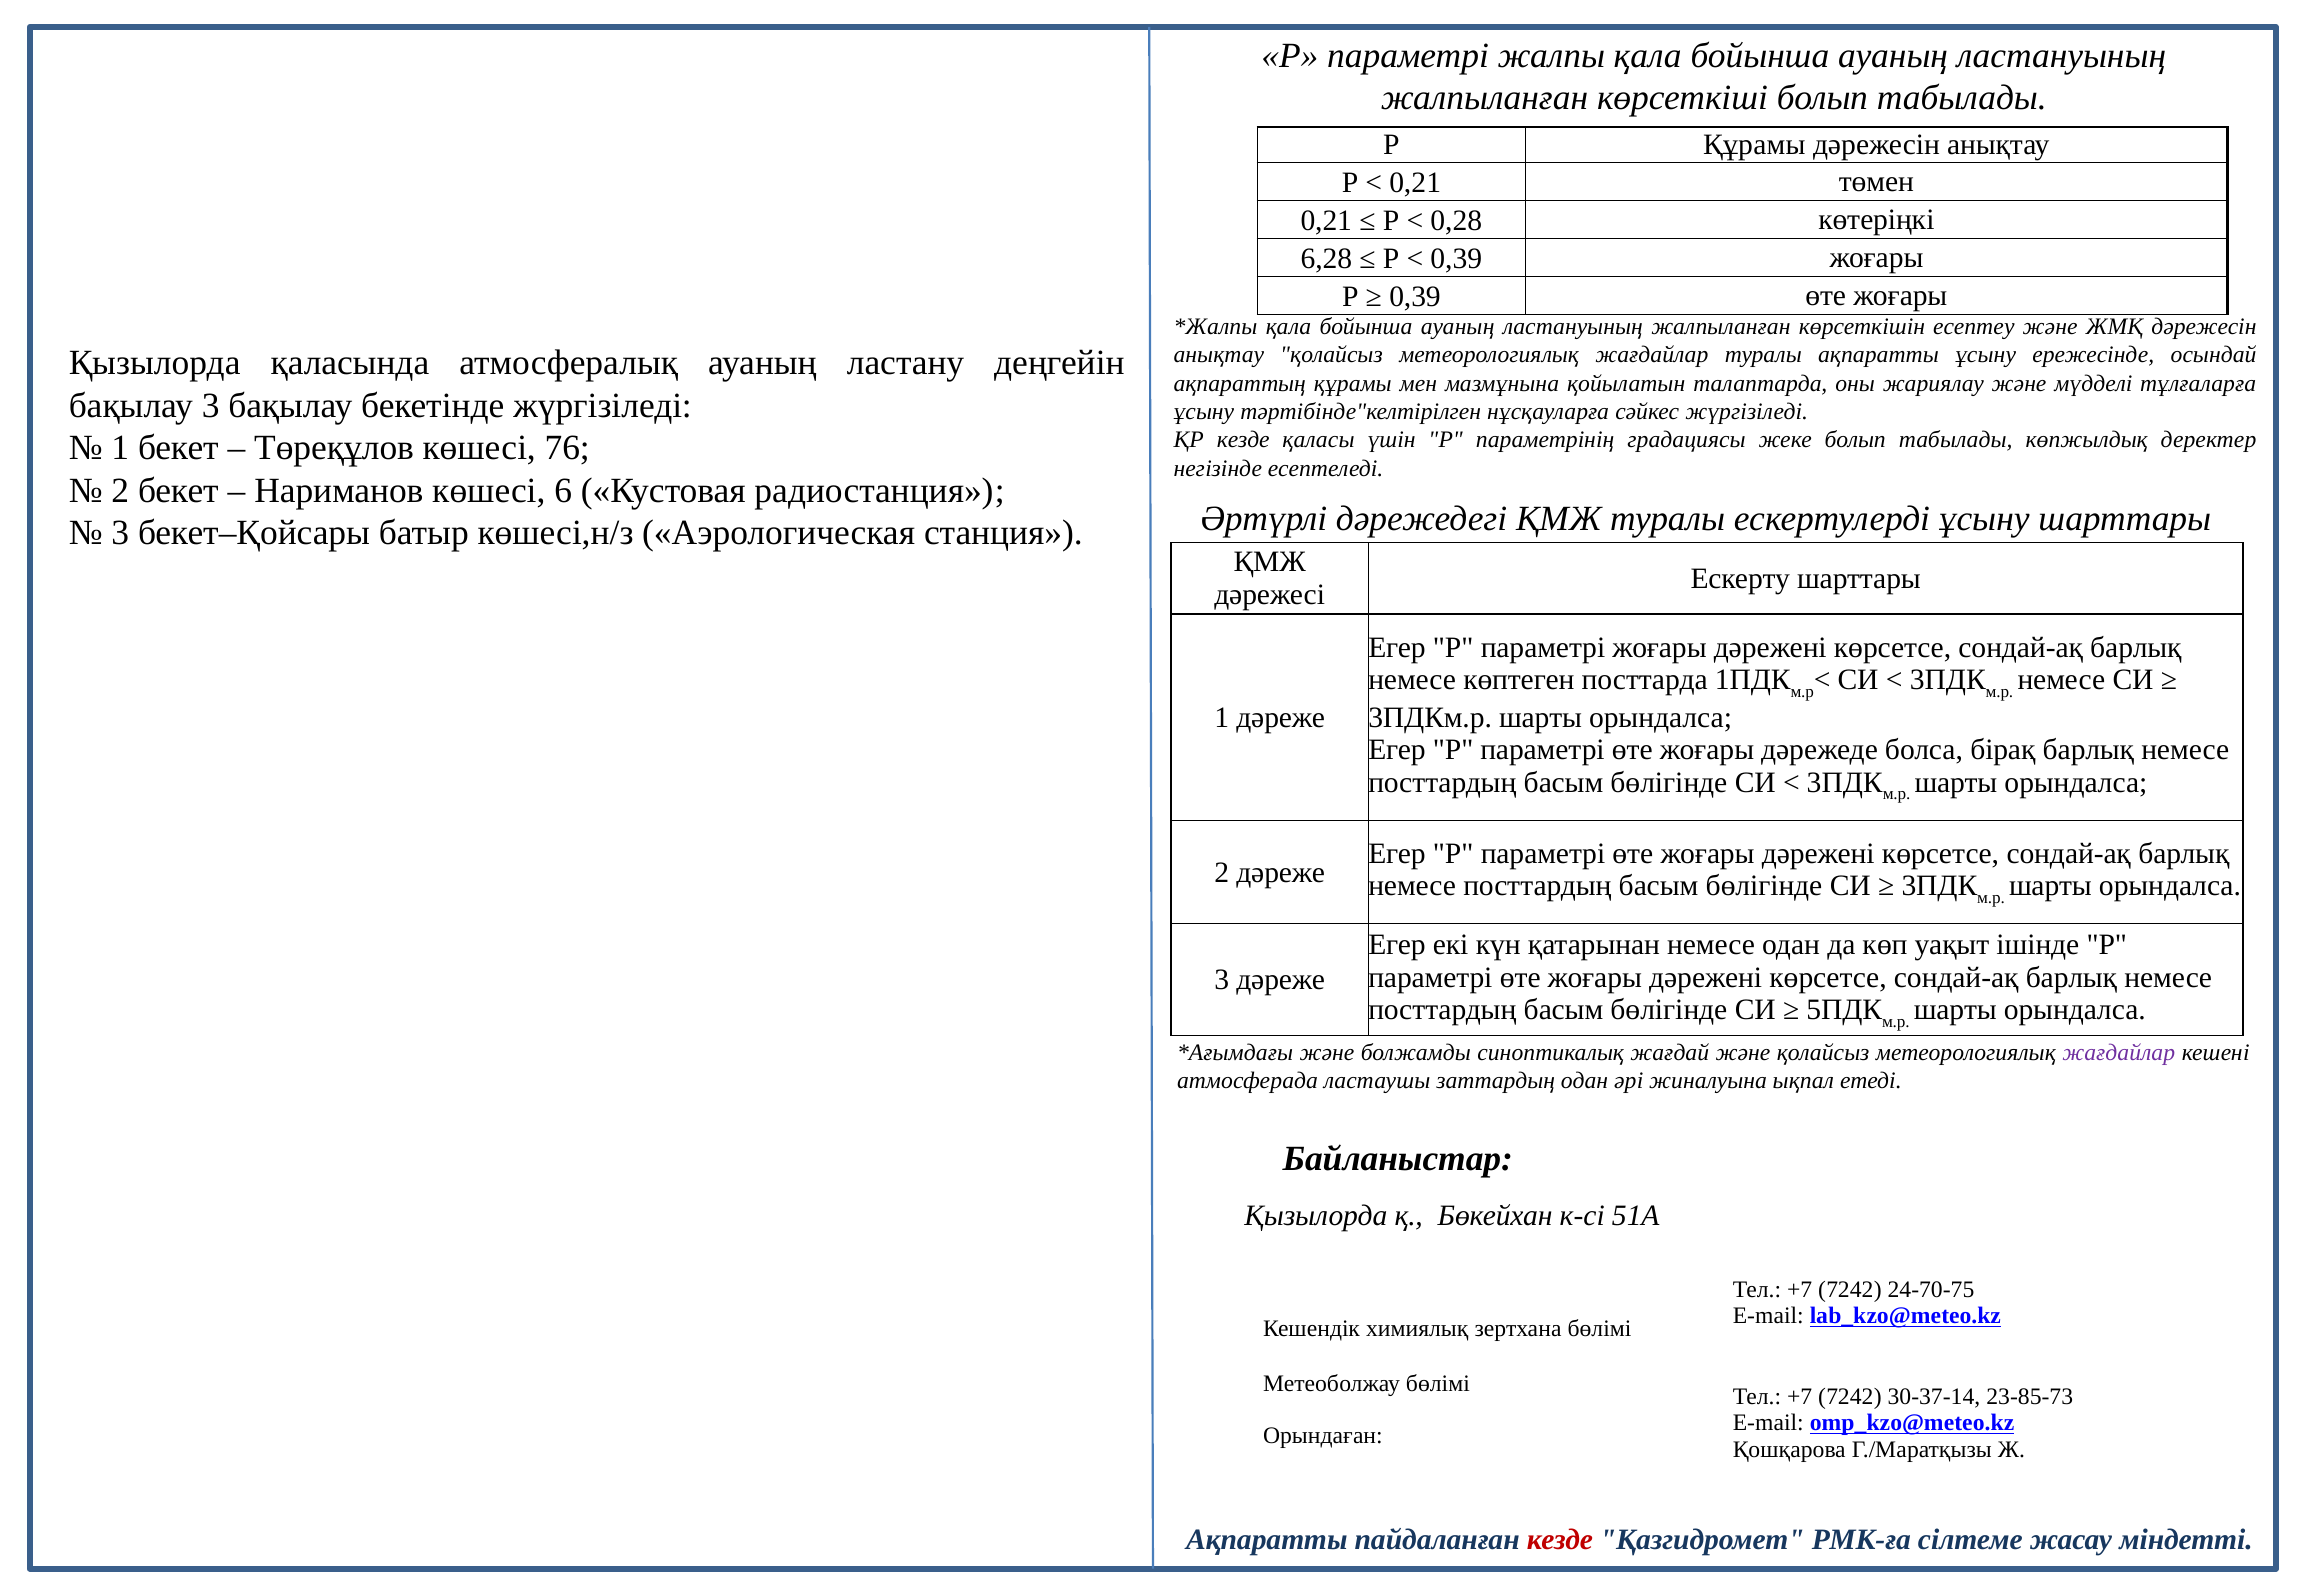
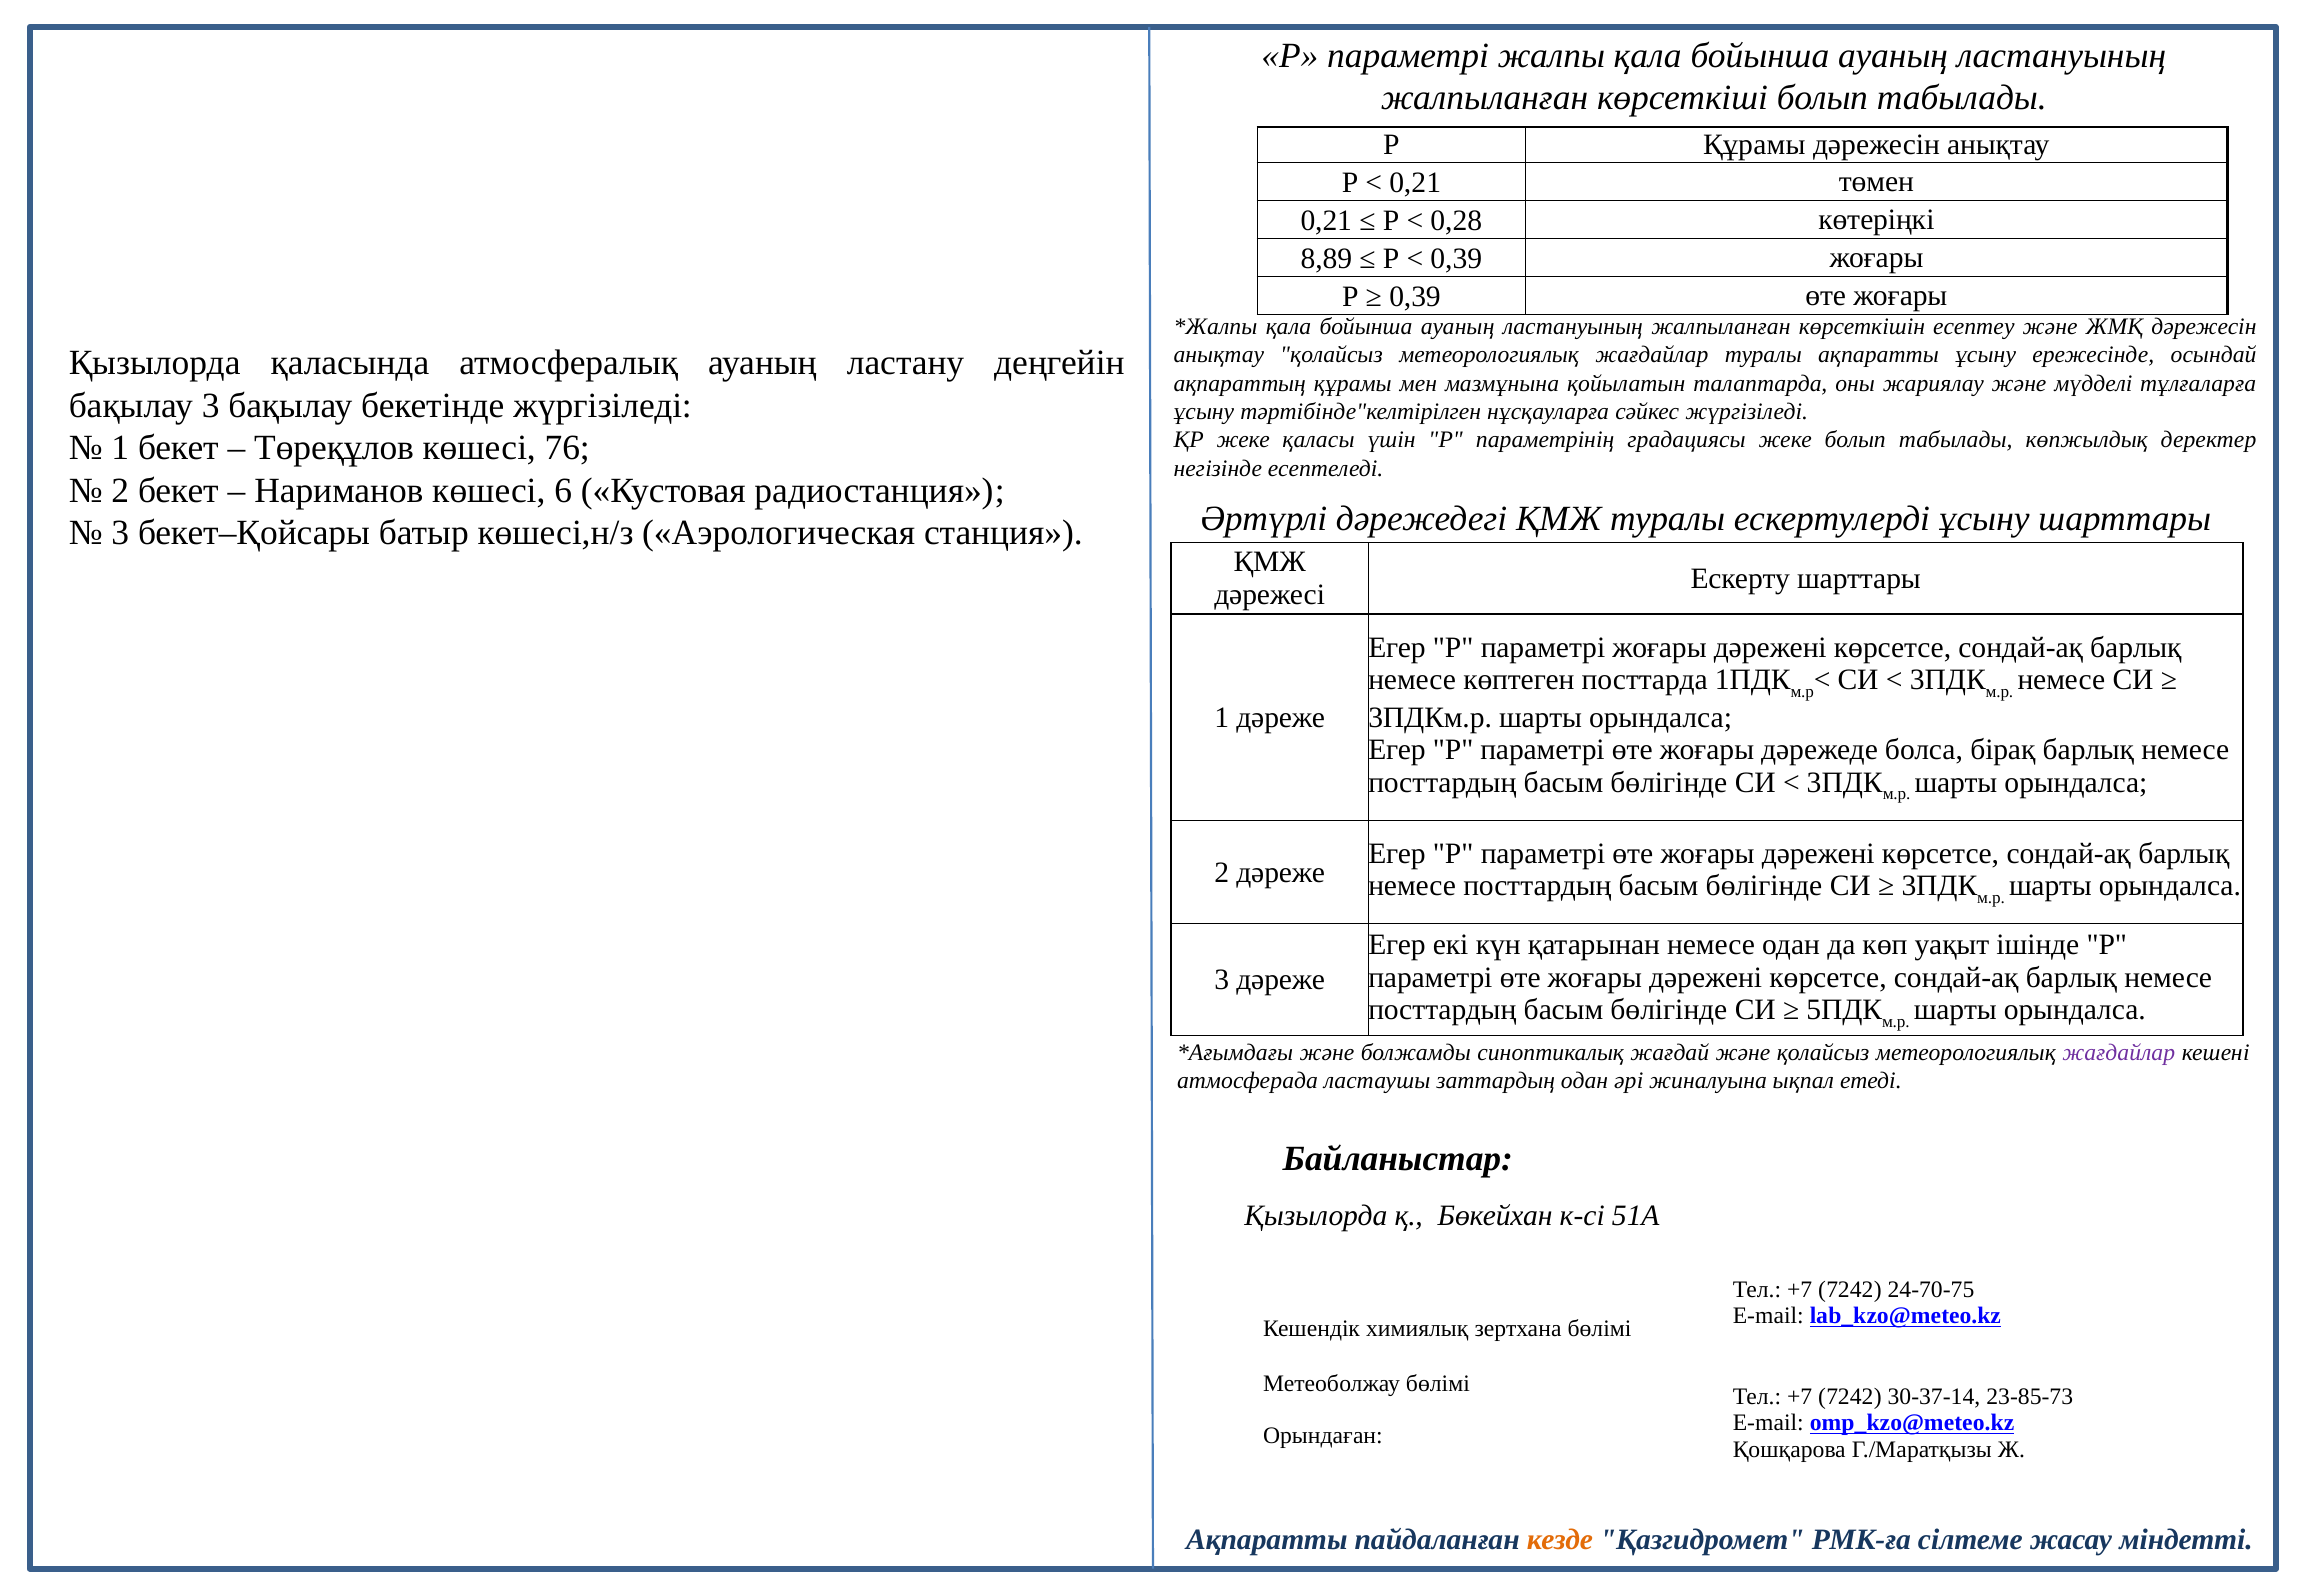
6,28: 6,28 -> 8,89
ҚР кезде: кезде -> жеке
кезде at (1560, 1540) colour: red -> orange
